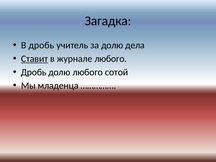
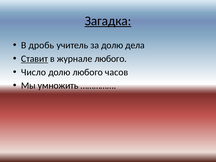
Загадка underline: none -> present
Дробь at (34, 72): Дробь -> Число
сотой: сотой -> часов
младенца: младенца -> умножить
